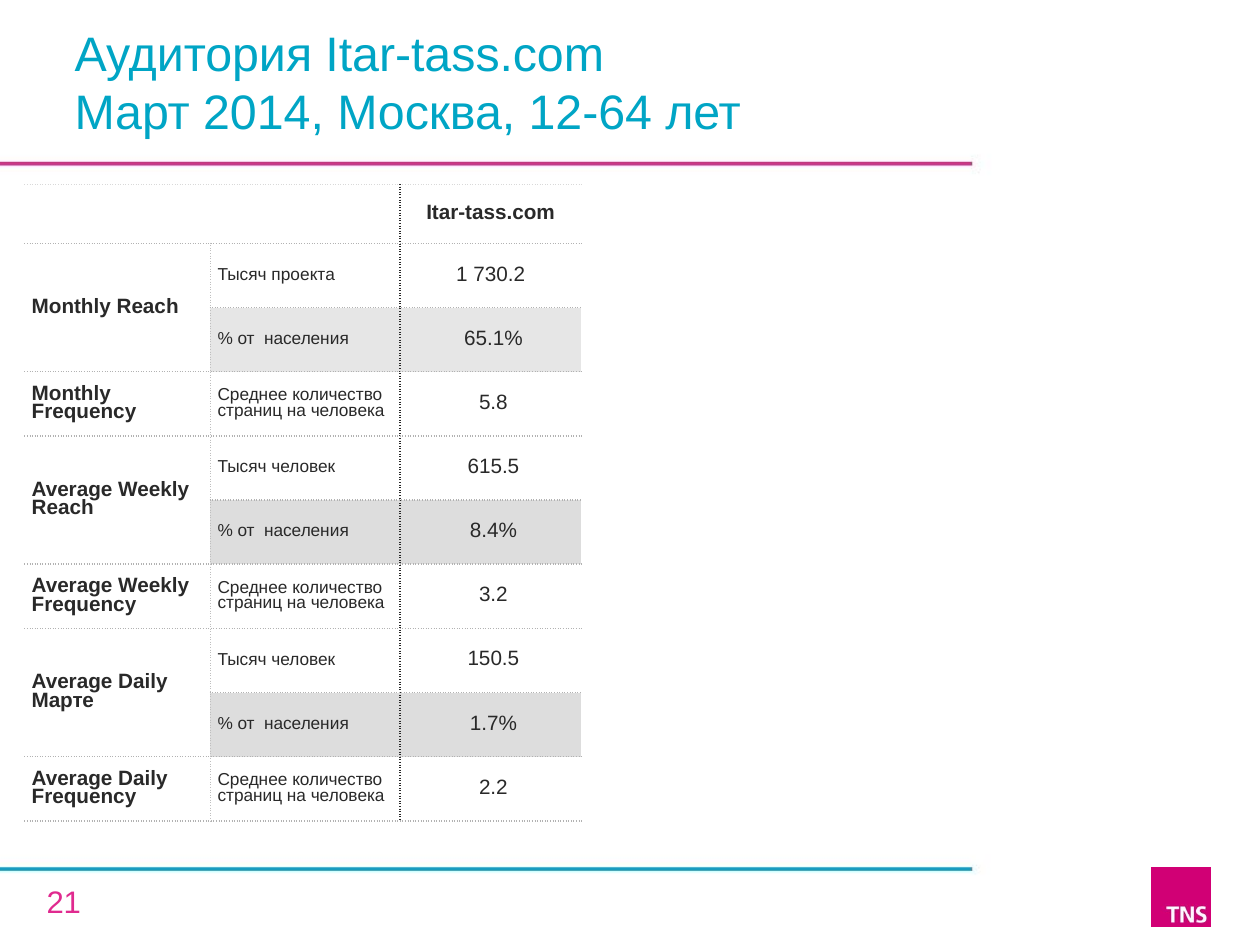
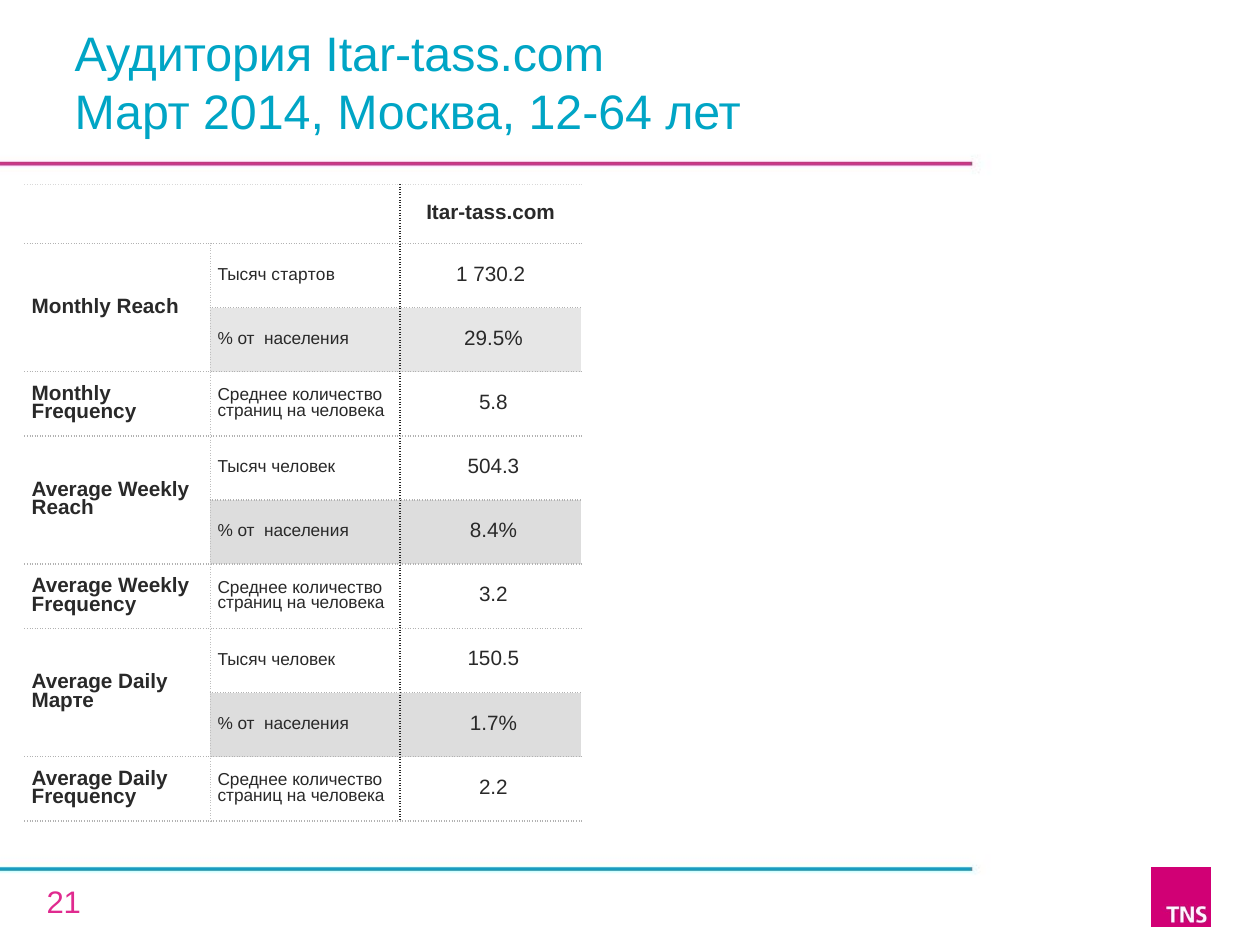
проекта: проекта -> стартов
65.1%: 65.1% -> 29.5%
615.5: 615.5 -> 504.3
